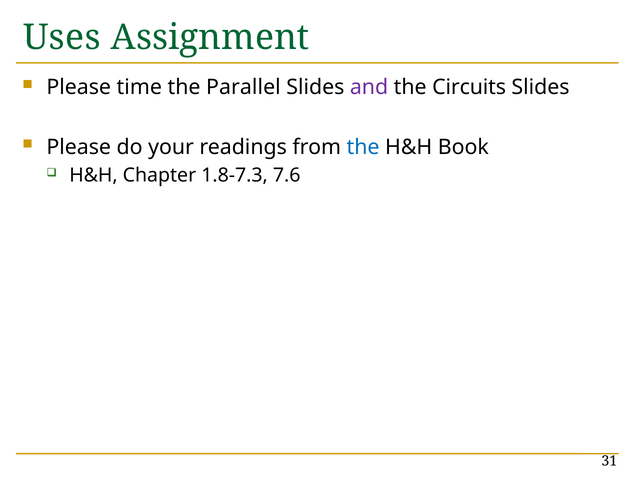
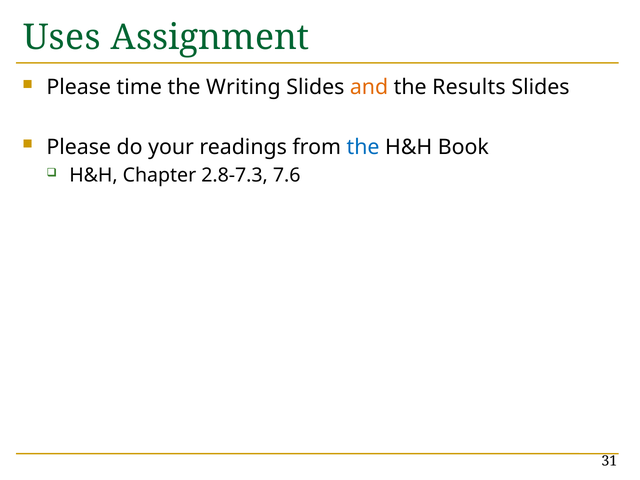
Parallel: Parallel -> Writing
and colour: purple -> orange
Circuits: Circuits -> Results
1.8-7.3: 1.8-7.3 -> 2.8-7.3
